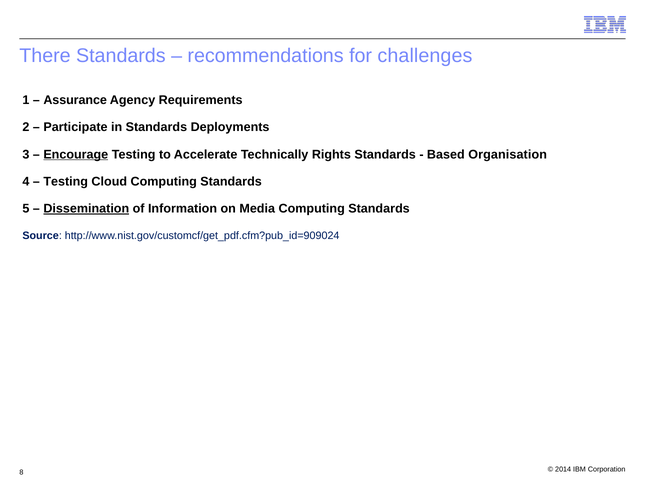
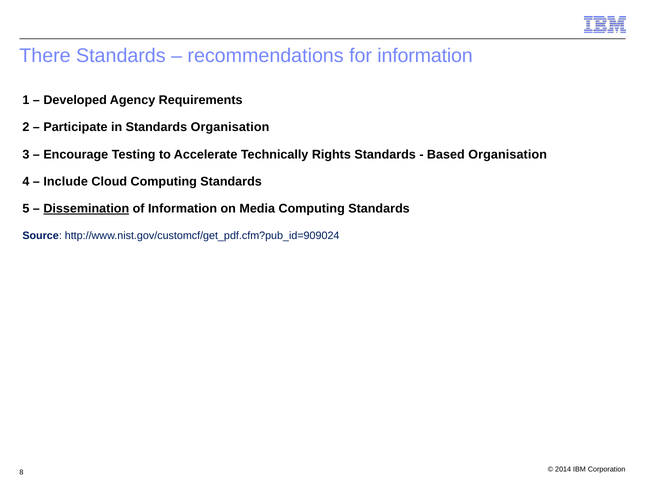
for challenges: challenges -> information
Assurance: Assurance -> Developed
Standards Deployments: Deployments -> Organisation
Encourage underline: present -> none
Testing at (66, 181): Testing -> Include
